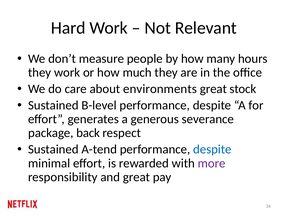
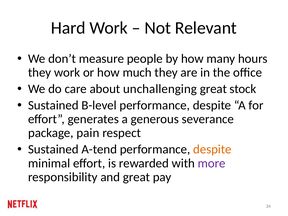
environments: environments -> unchallenging
back: back -> pain
despite at (212, 149) colour: blue -> orange
